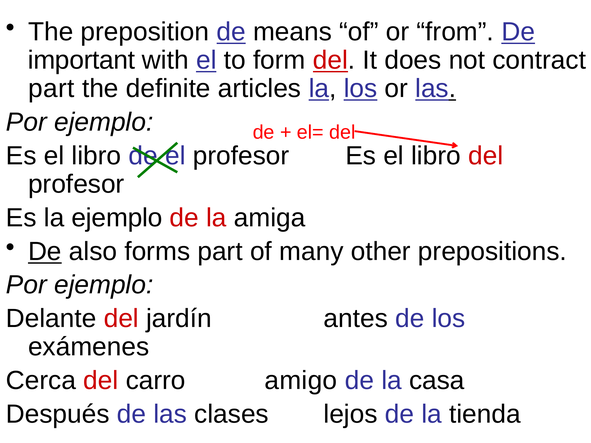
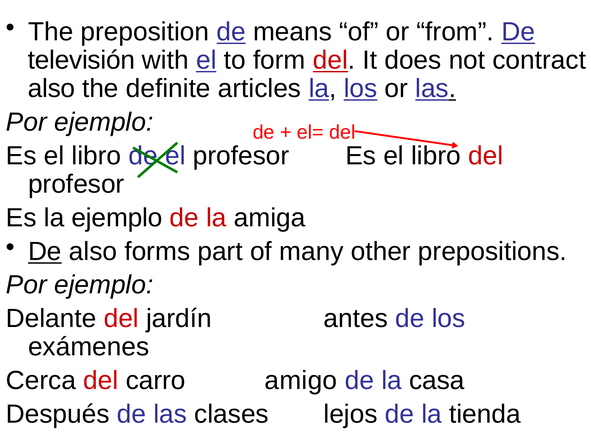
important: important -> televisión
part at (51, 89): part -> also
